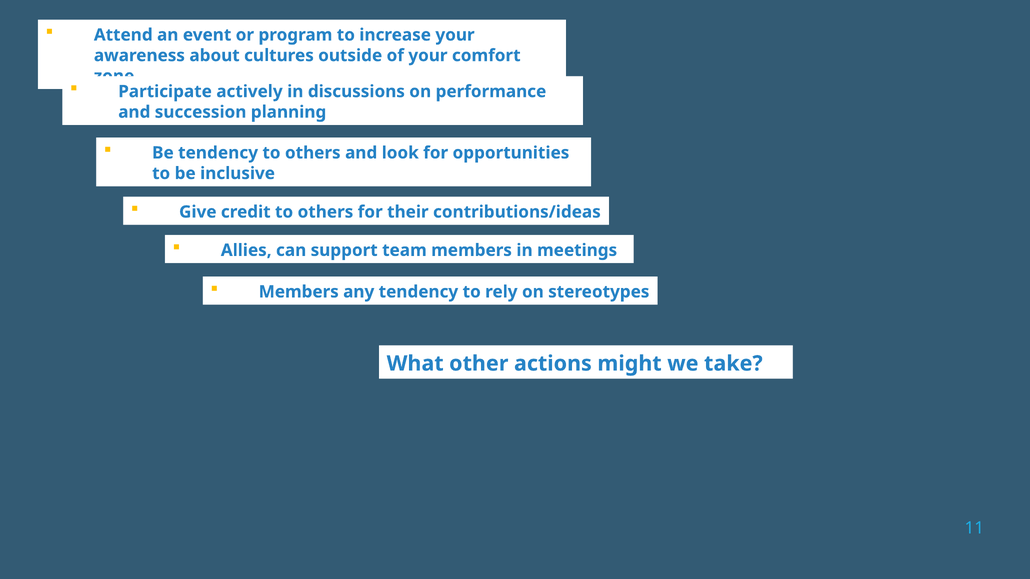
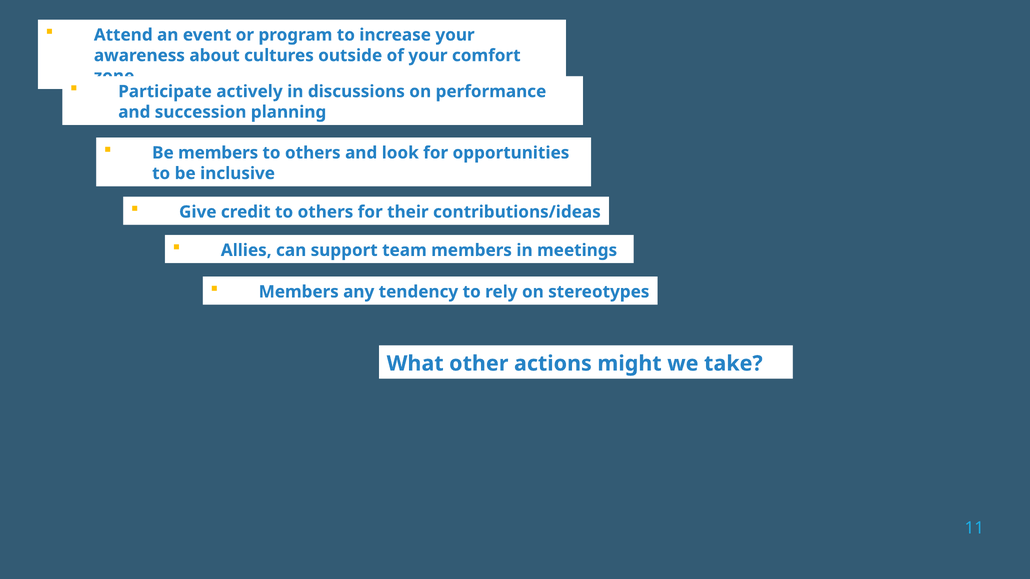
Be tendency: tendency -> members
